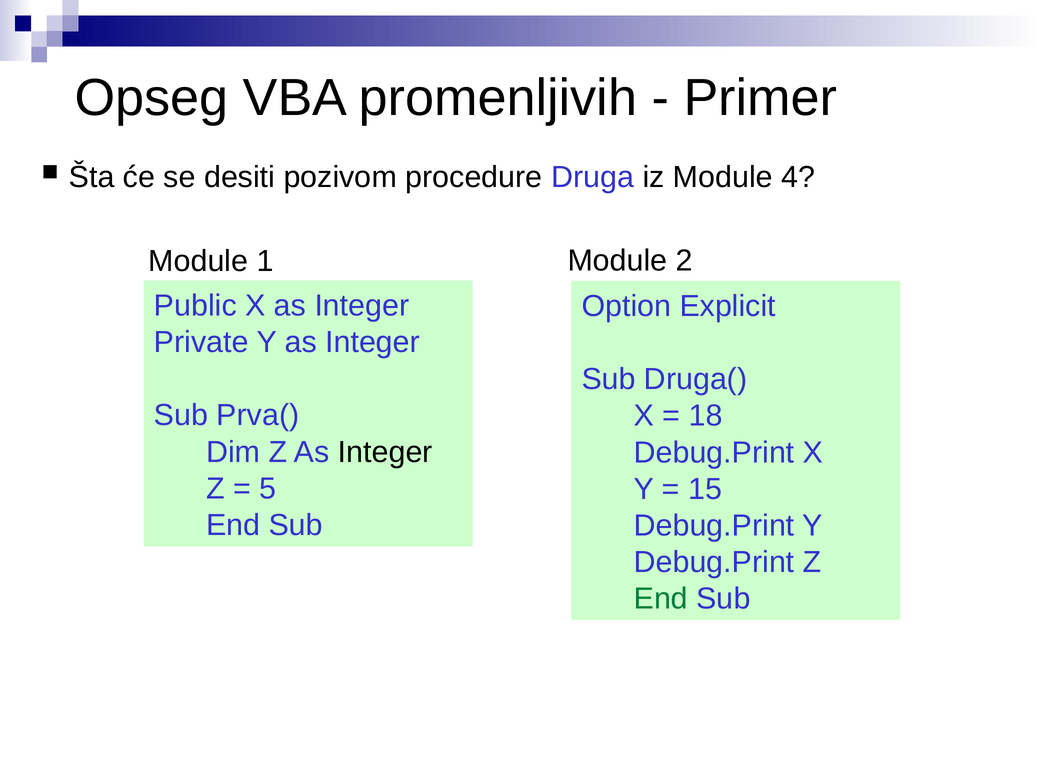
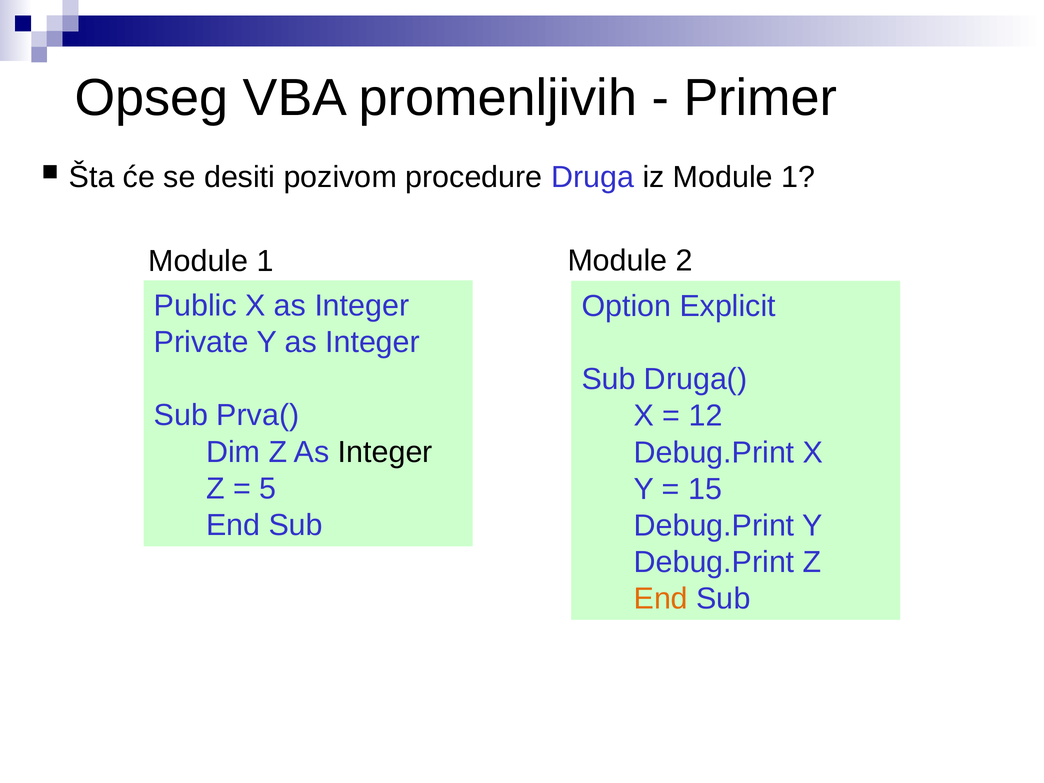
iz Module 4: 4 -> 1
18: 18 -> 12
End at (661, 599) colour: green -> orange
